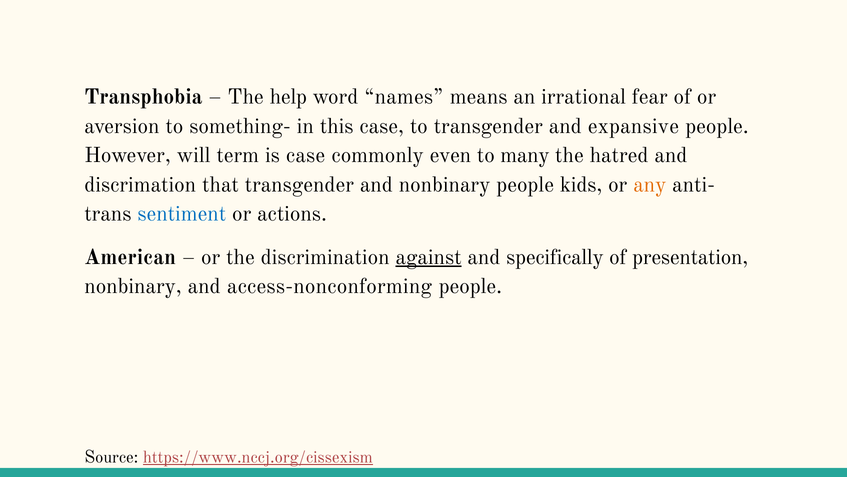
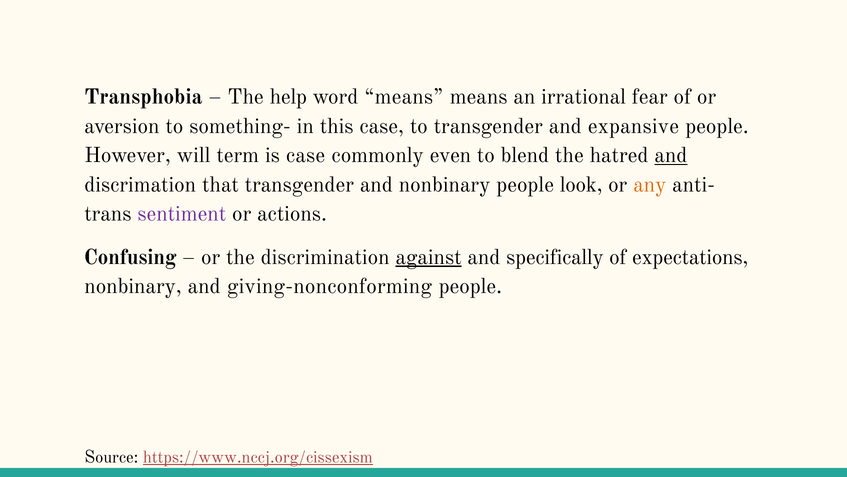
word names: names -> means
many: many -> blend
and at (671, 155) underline: none -> present
kids: kids -> look
sentiment colour: blue -> purple
American: American -> Confusing
presentation: presentation -> expectations
access-nonconforming: access-nonconforming -> giving-nonconforming
